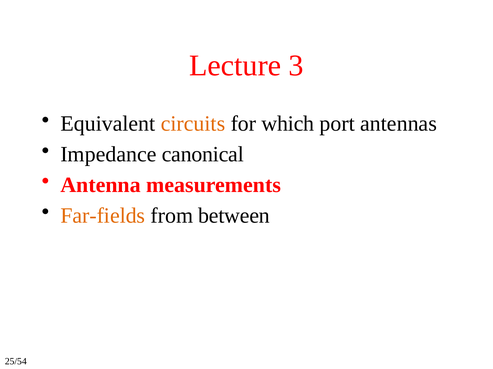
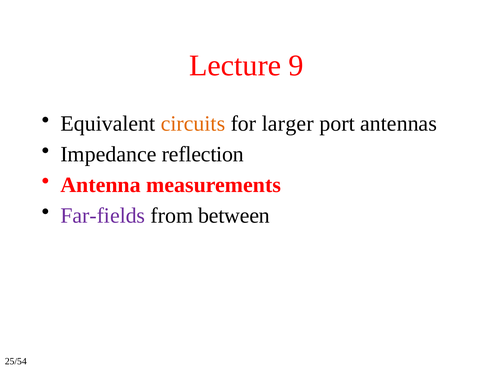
3: 3 -> 9
which: which -> larger
canonical: canonical -> reflection
Far-fields colour: orange -> purple
